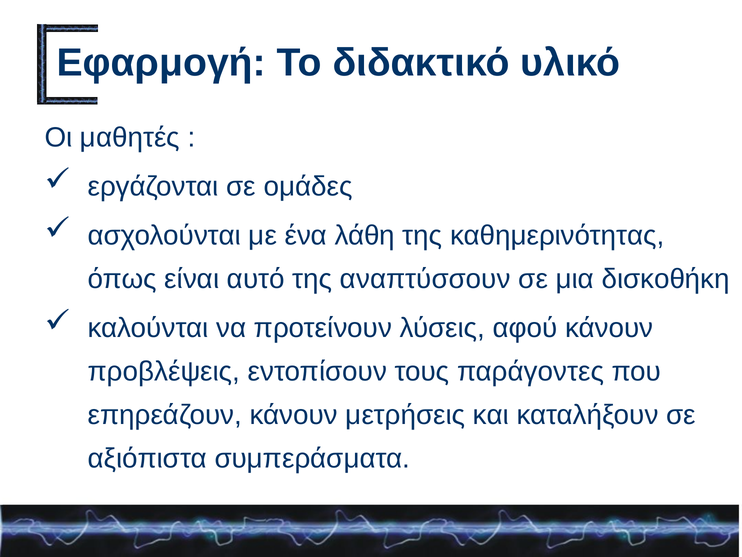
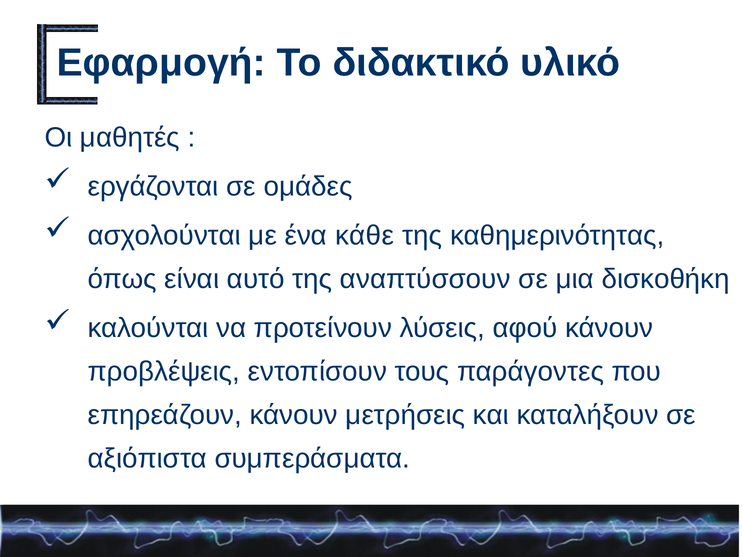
λάθη: λάθη -> κάθε
